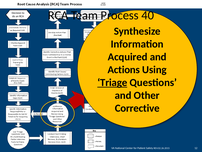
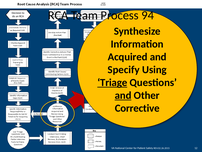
40: 40 -> 94
Actions: Actions -> Specify
and at (123, 95) underline: none -> present
